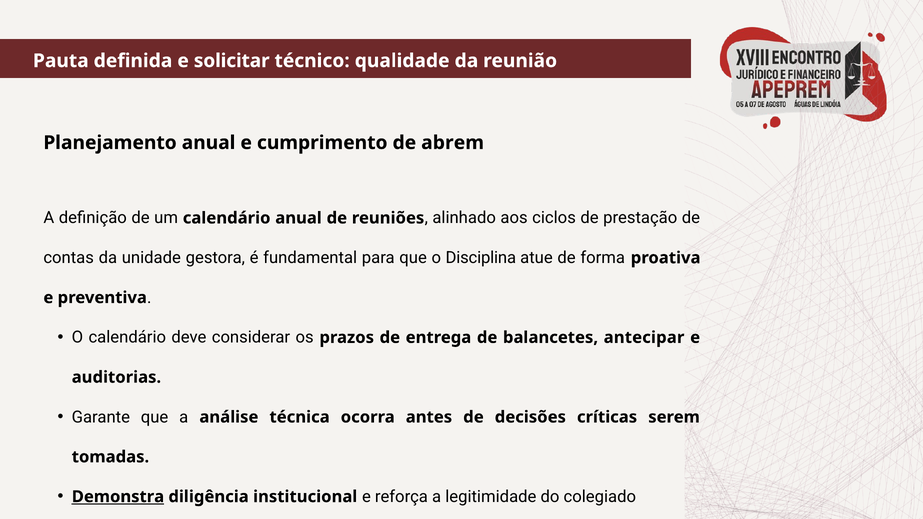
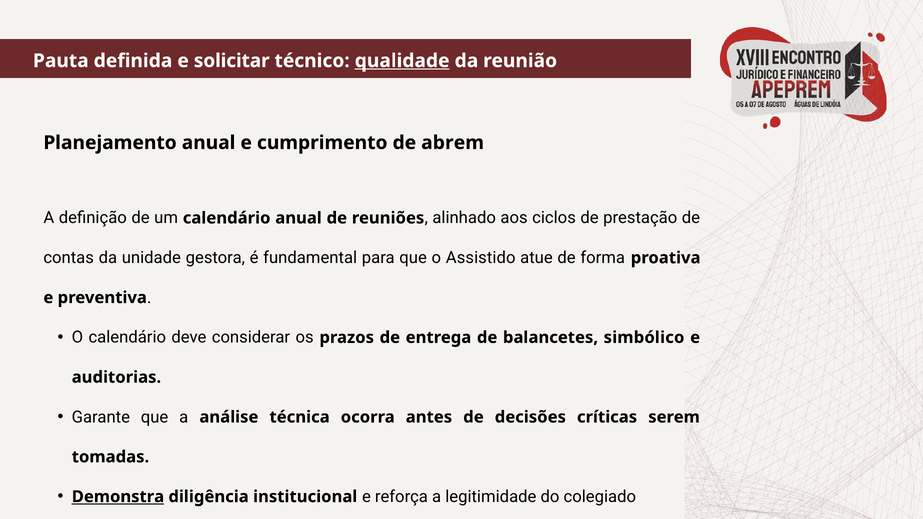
qualidade underline: none -> present
Disciplina: Disciplina -> Assistido
antecipar: antecipar -> simbólico
